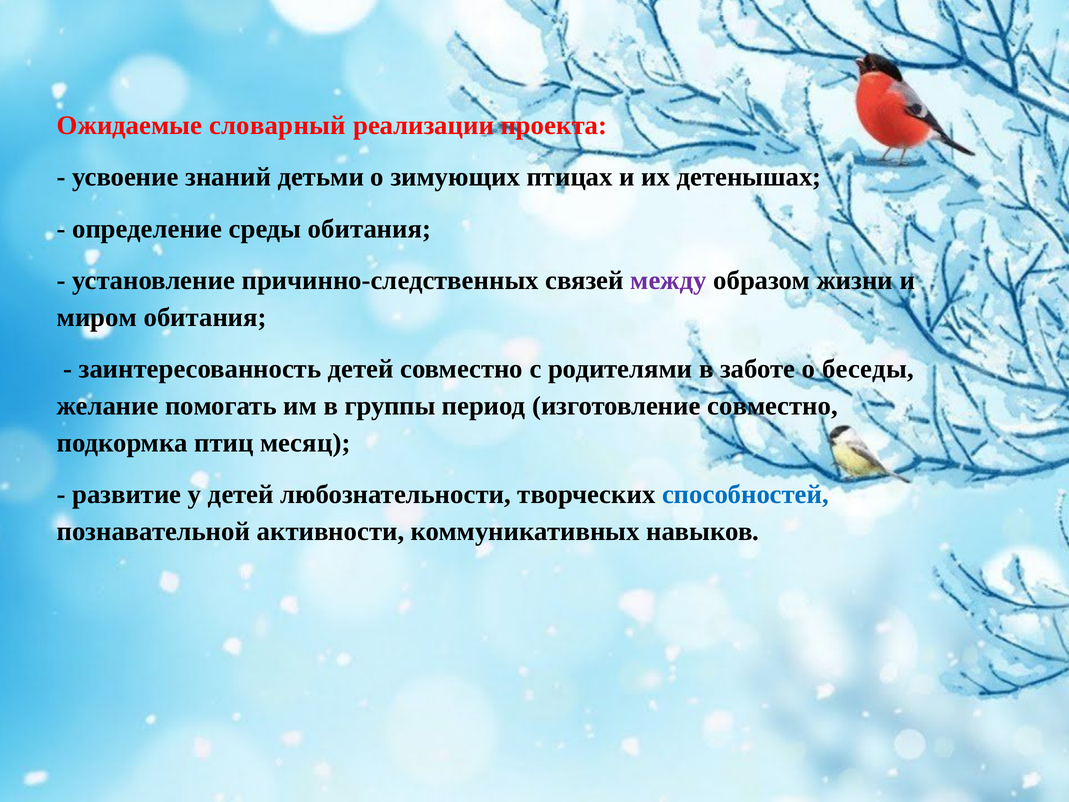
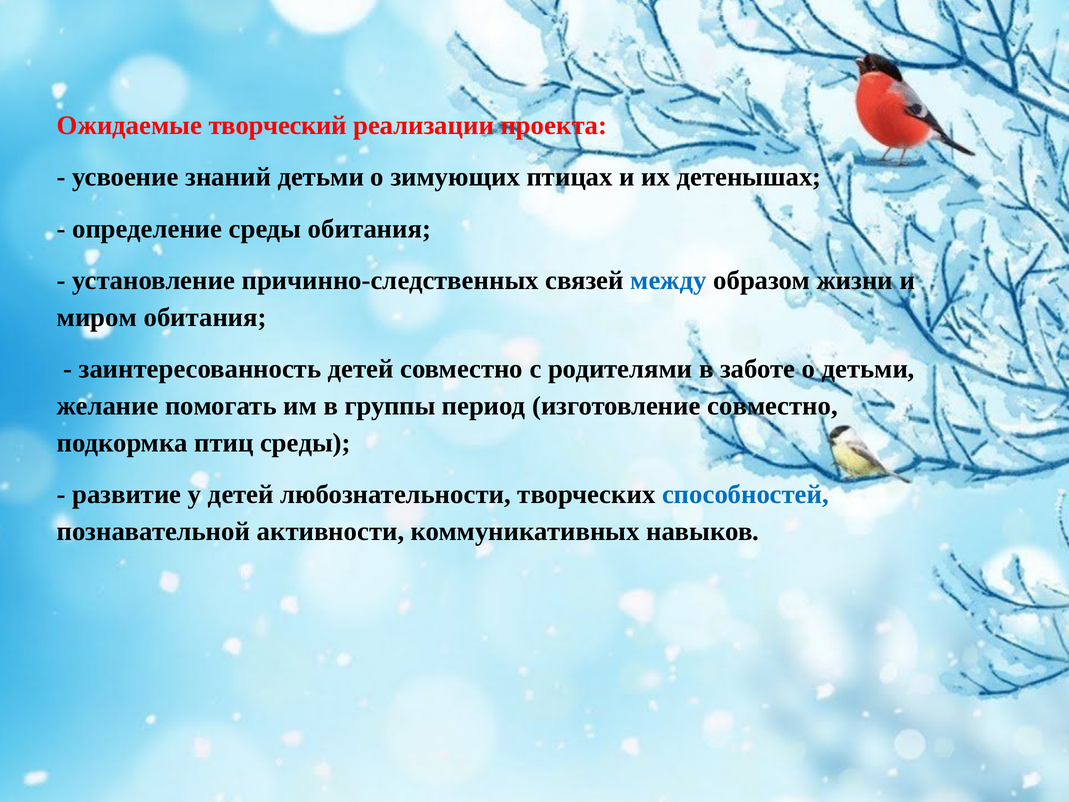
словарный: словарный -> творческий
между colour: purple -> blue
о беседы: беседы -> детьми
птиц месяц: месяц -> среды
